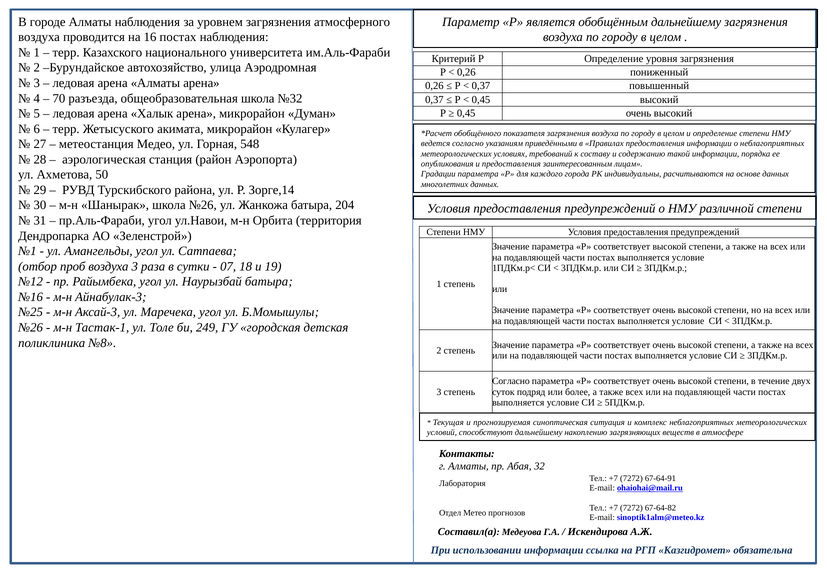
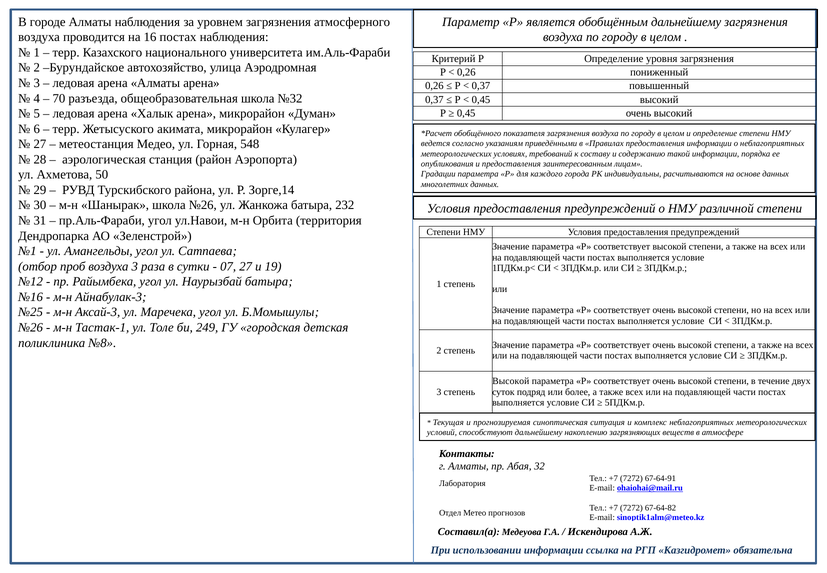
204: 204 -> 232
07 18: 18 -> 27
Согласно at (511, 381): Согласно -> Высокой
